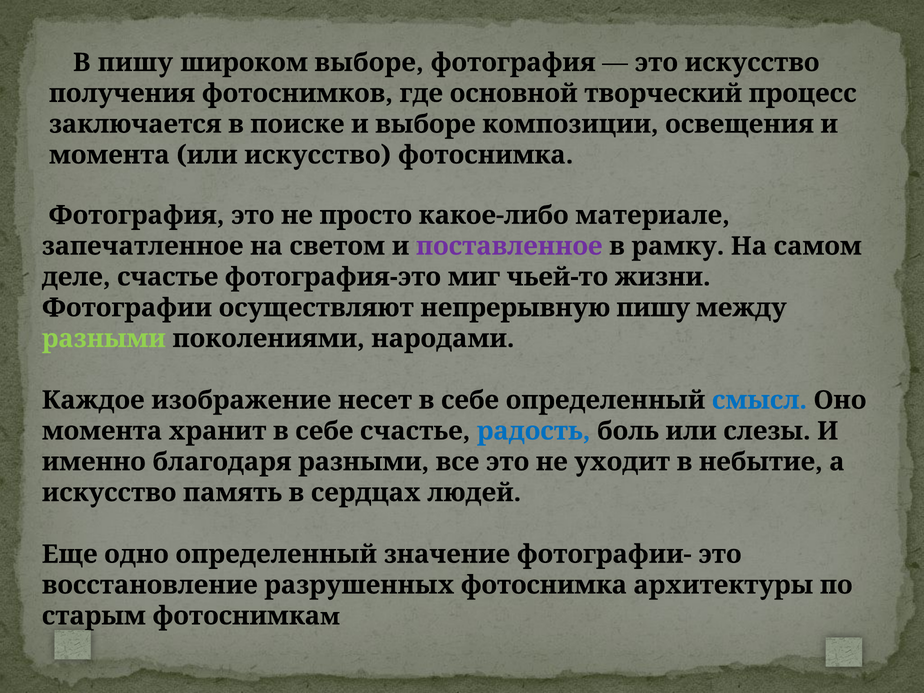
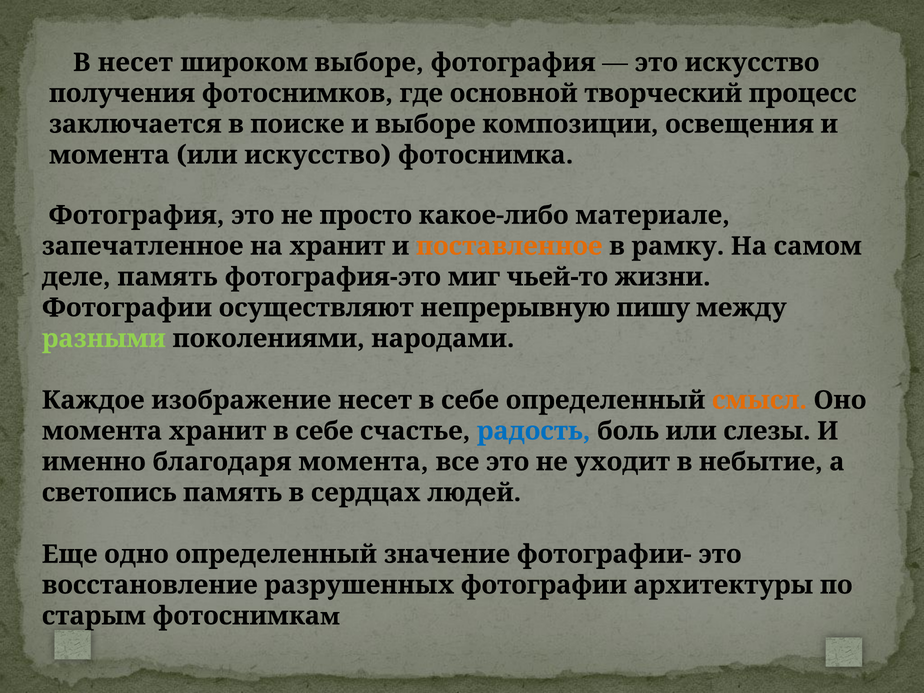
В пишу: пишу -> несет
на светом: светом -> хранит
поставленное colour: purple -> orange
деле счастье: счастье -> память
смысл colour: blue -> orange
благодаря разными: разными -> момента
искусство at (109, 493): искусство -> светопись
разрушенных фотоснимка: фотоснимка -> фотографии
